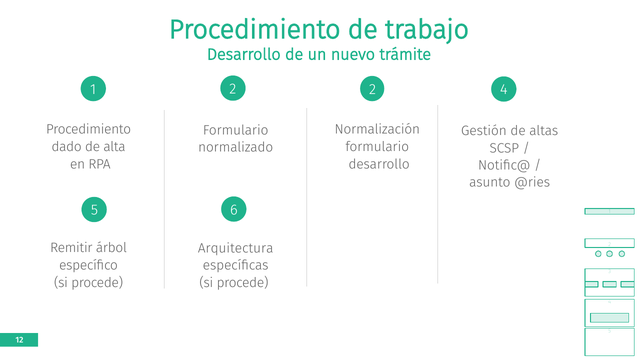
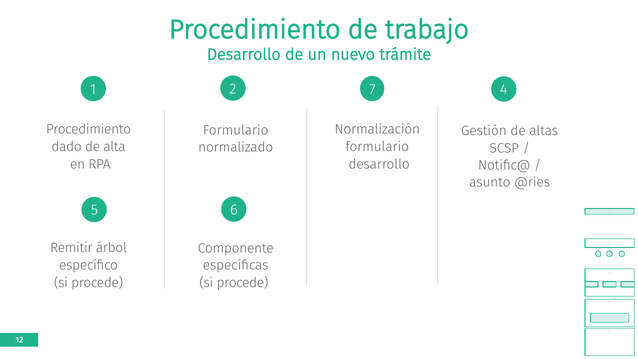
2 2: 2 -> 7
Arquitectura: Arquitectura -> Componente
